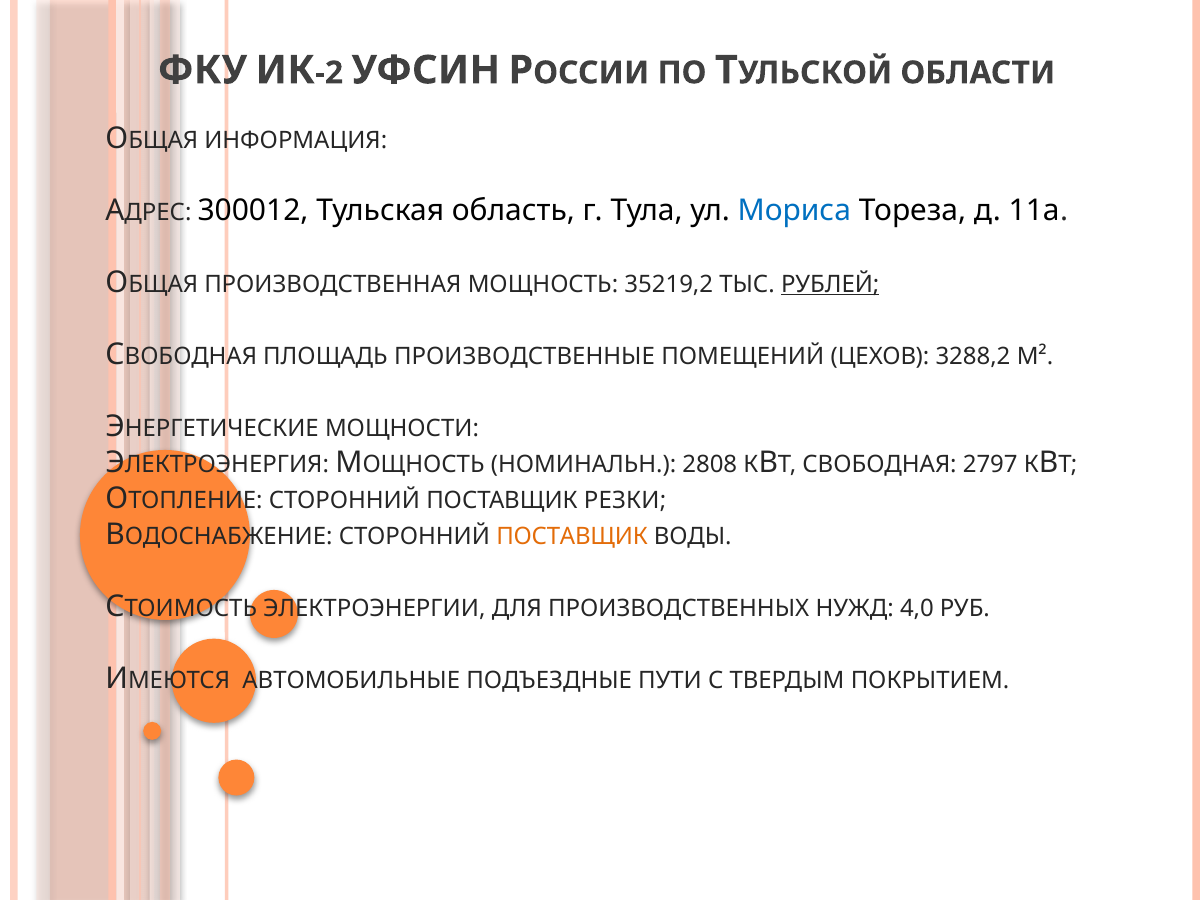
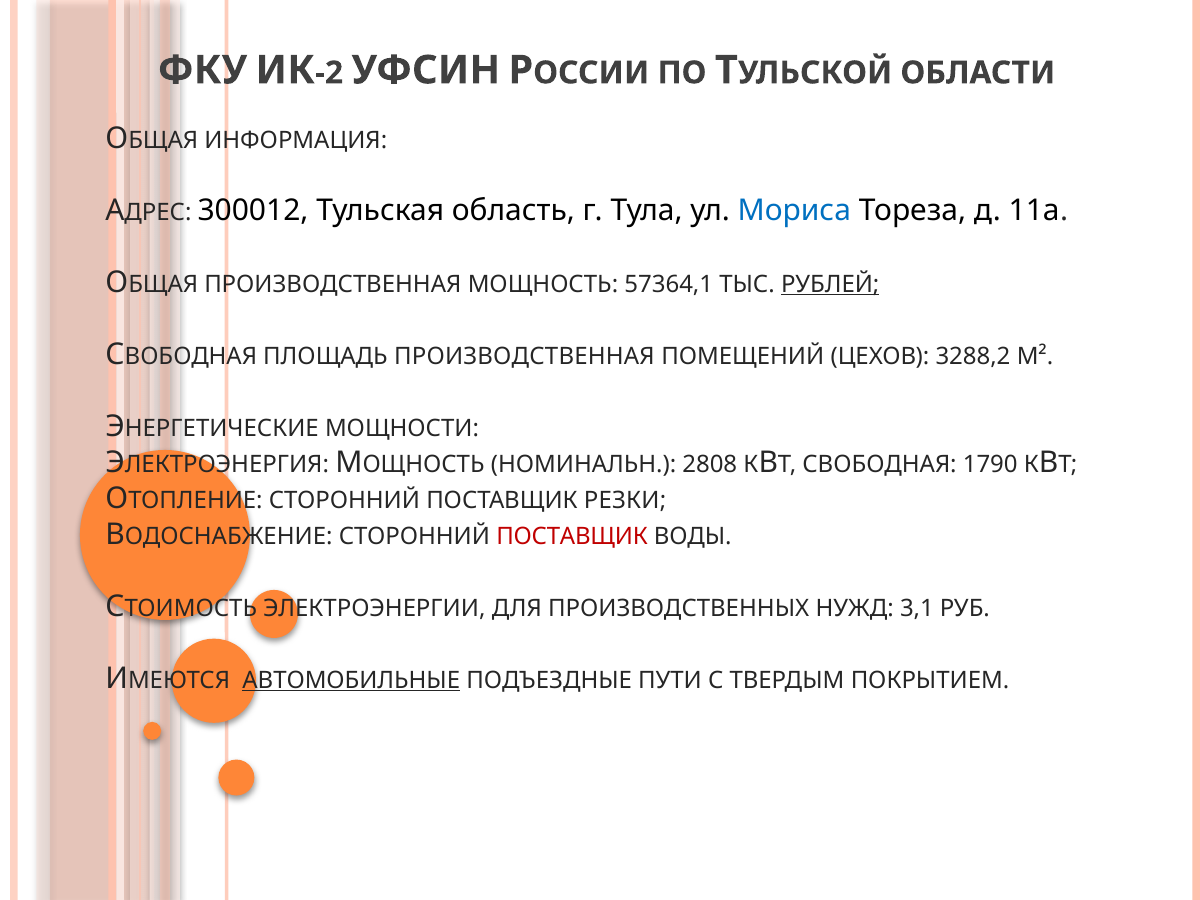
35219,2: 35219,2 -> 57364,1
ПЛОЩАДЬ ПРОИЗВОДСТВЕННЫЕ: ПРОИЗВОДСТВЕННЫЕ -> ПРОИЗВОДСТВЕННАЯ
2797: 2797 -> 1790
ПОСТАВЩИК at (572, 536) colour: orange -> red
4,0: 4,0 -> 3,1
АВТОМОБИЛЬНЫЕ underline: none -> present
